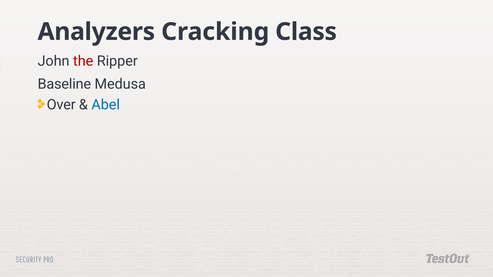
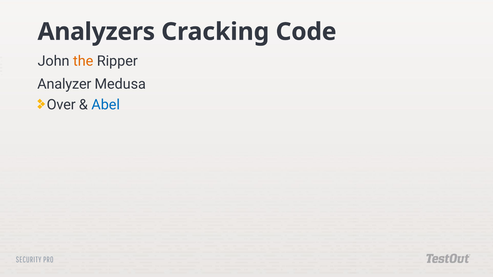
Class: Class -> Code
the colour: red -> orange
Baseline: Baseline -> Analyzer
